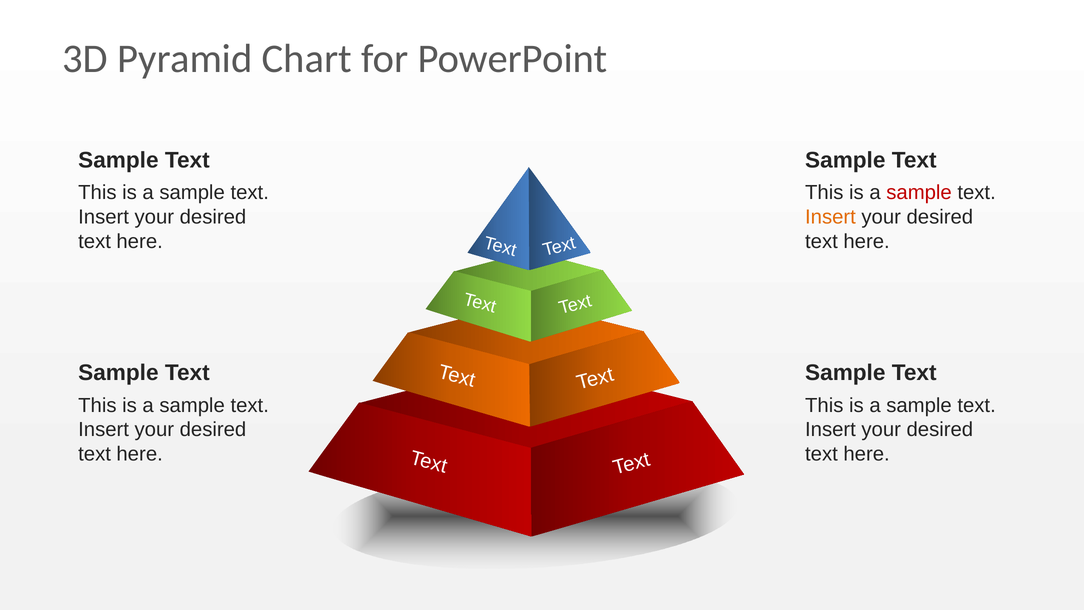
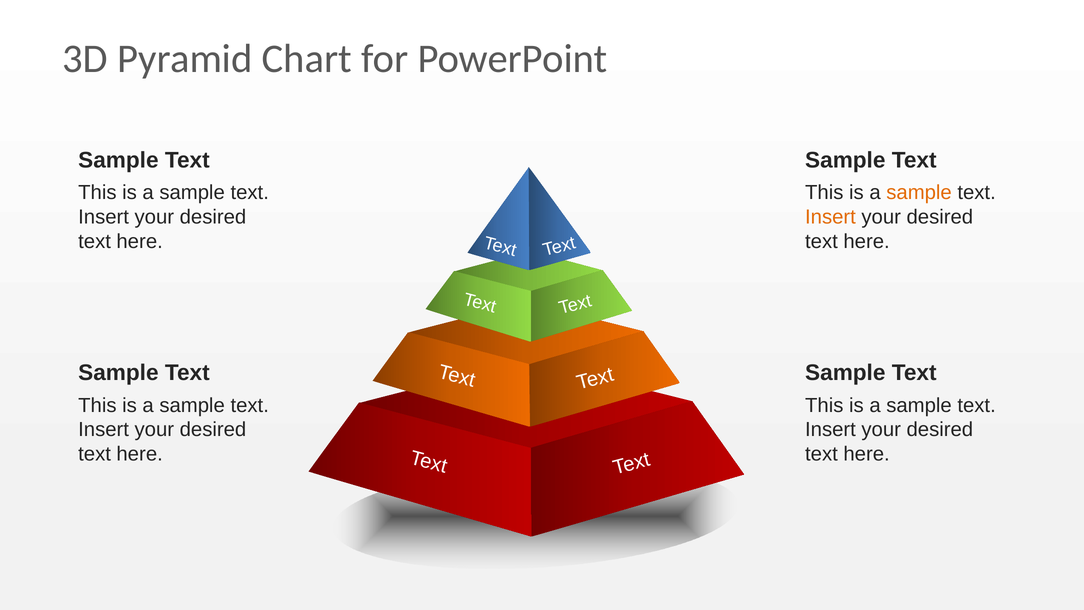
sample at (919, 193) colour: red -> orange
